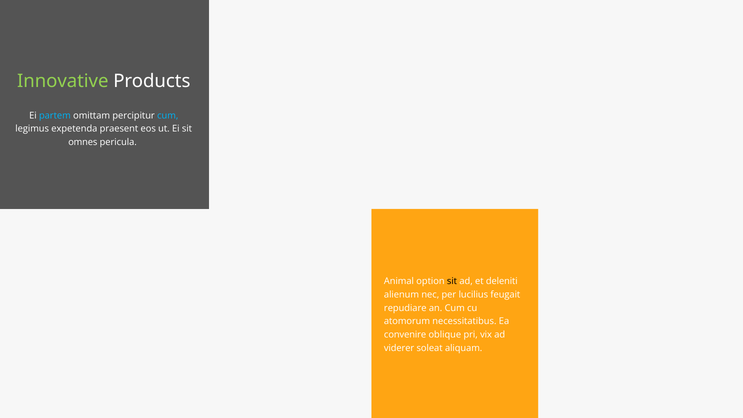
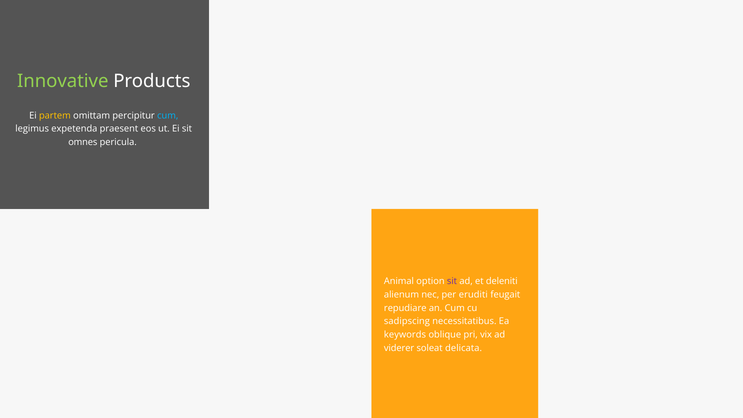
partem colour: light blue -> yellow
sit at (452, 281) colour: black -> purple
lucilius: lucilius -> eruditi
atomorum: atomorum -> sadipscing
convenire: convenire -> keywords
aliquam: aliquam -> delicata
